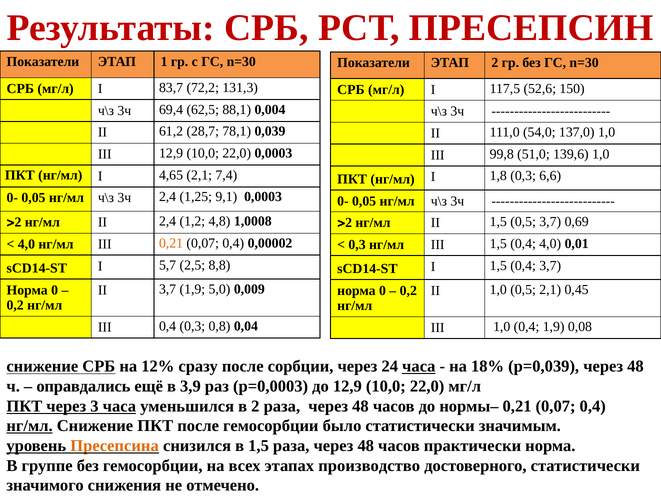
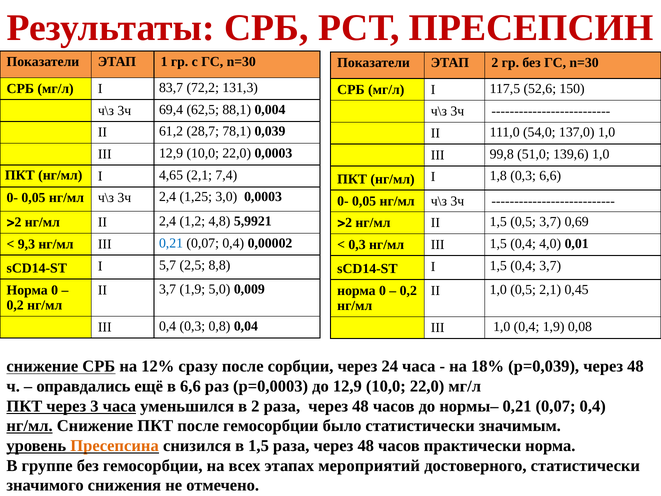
9,1: 9,1 -> 3,0
1,0008: 1,0008 -> 5,9921
4,0 at (26, 244): 4,0 -> 9,3
0,21 at (171, 243) colour: orange -> blue
часа at (419, 366) underline: present -> none
в 3,9: 3,9 -> 6,6
производство: производство -> мероприятий
